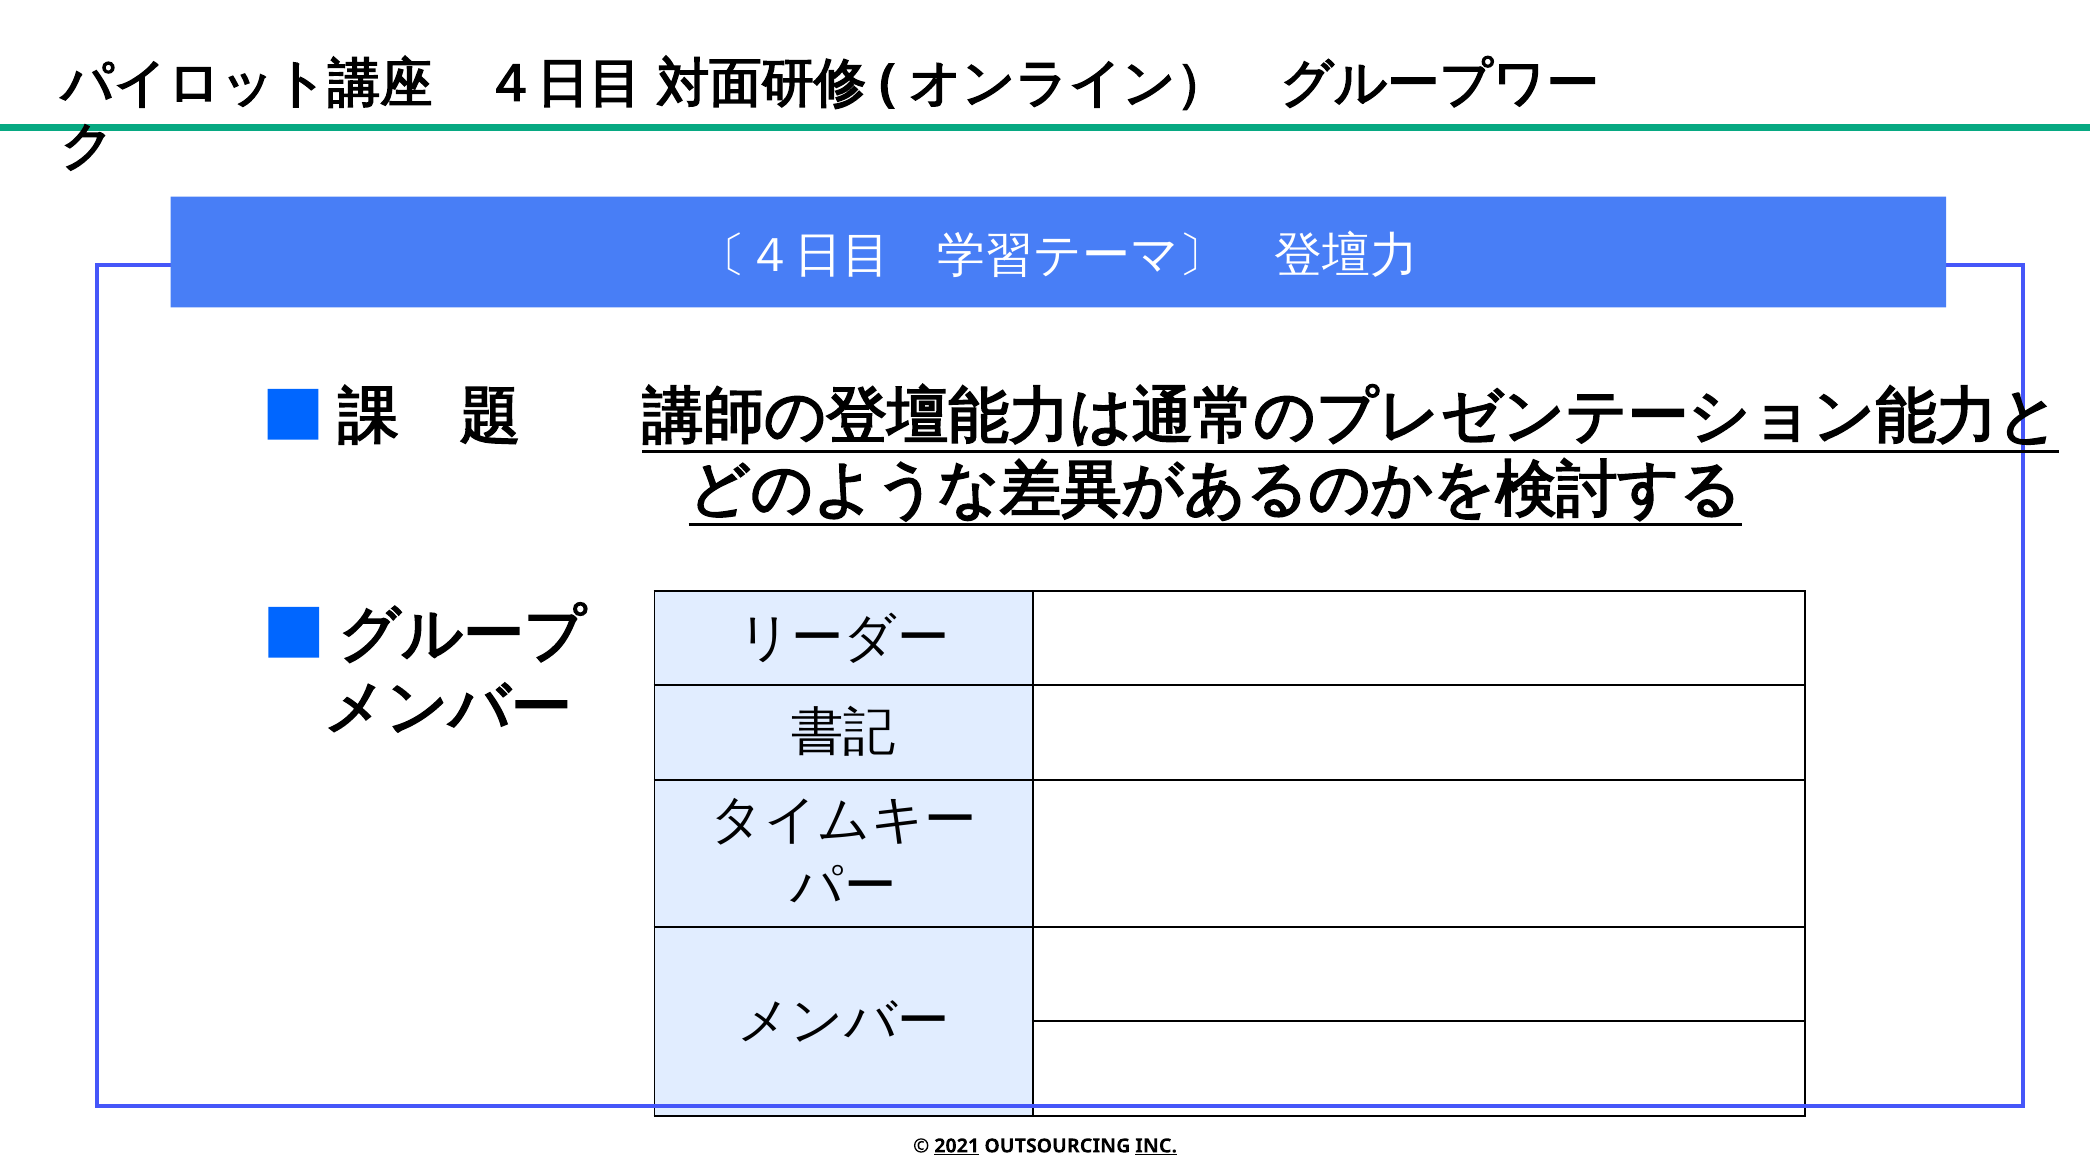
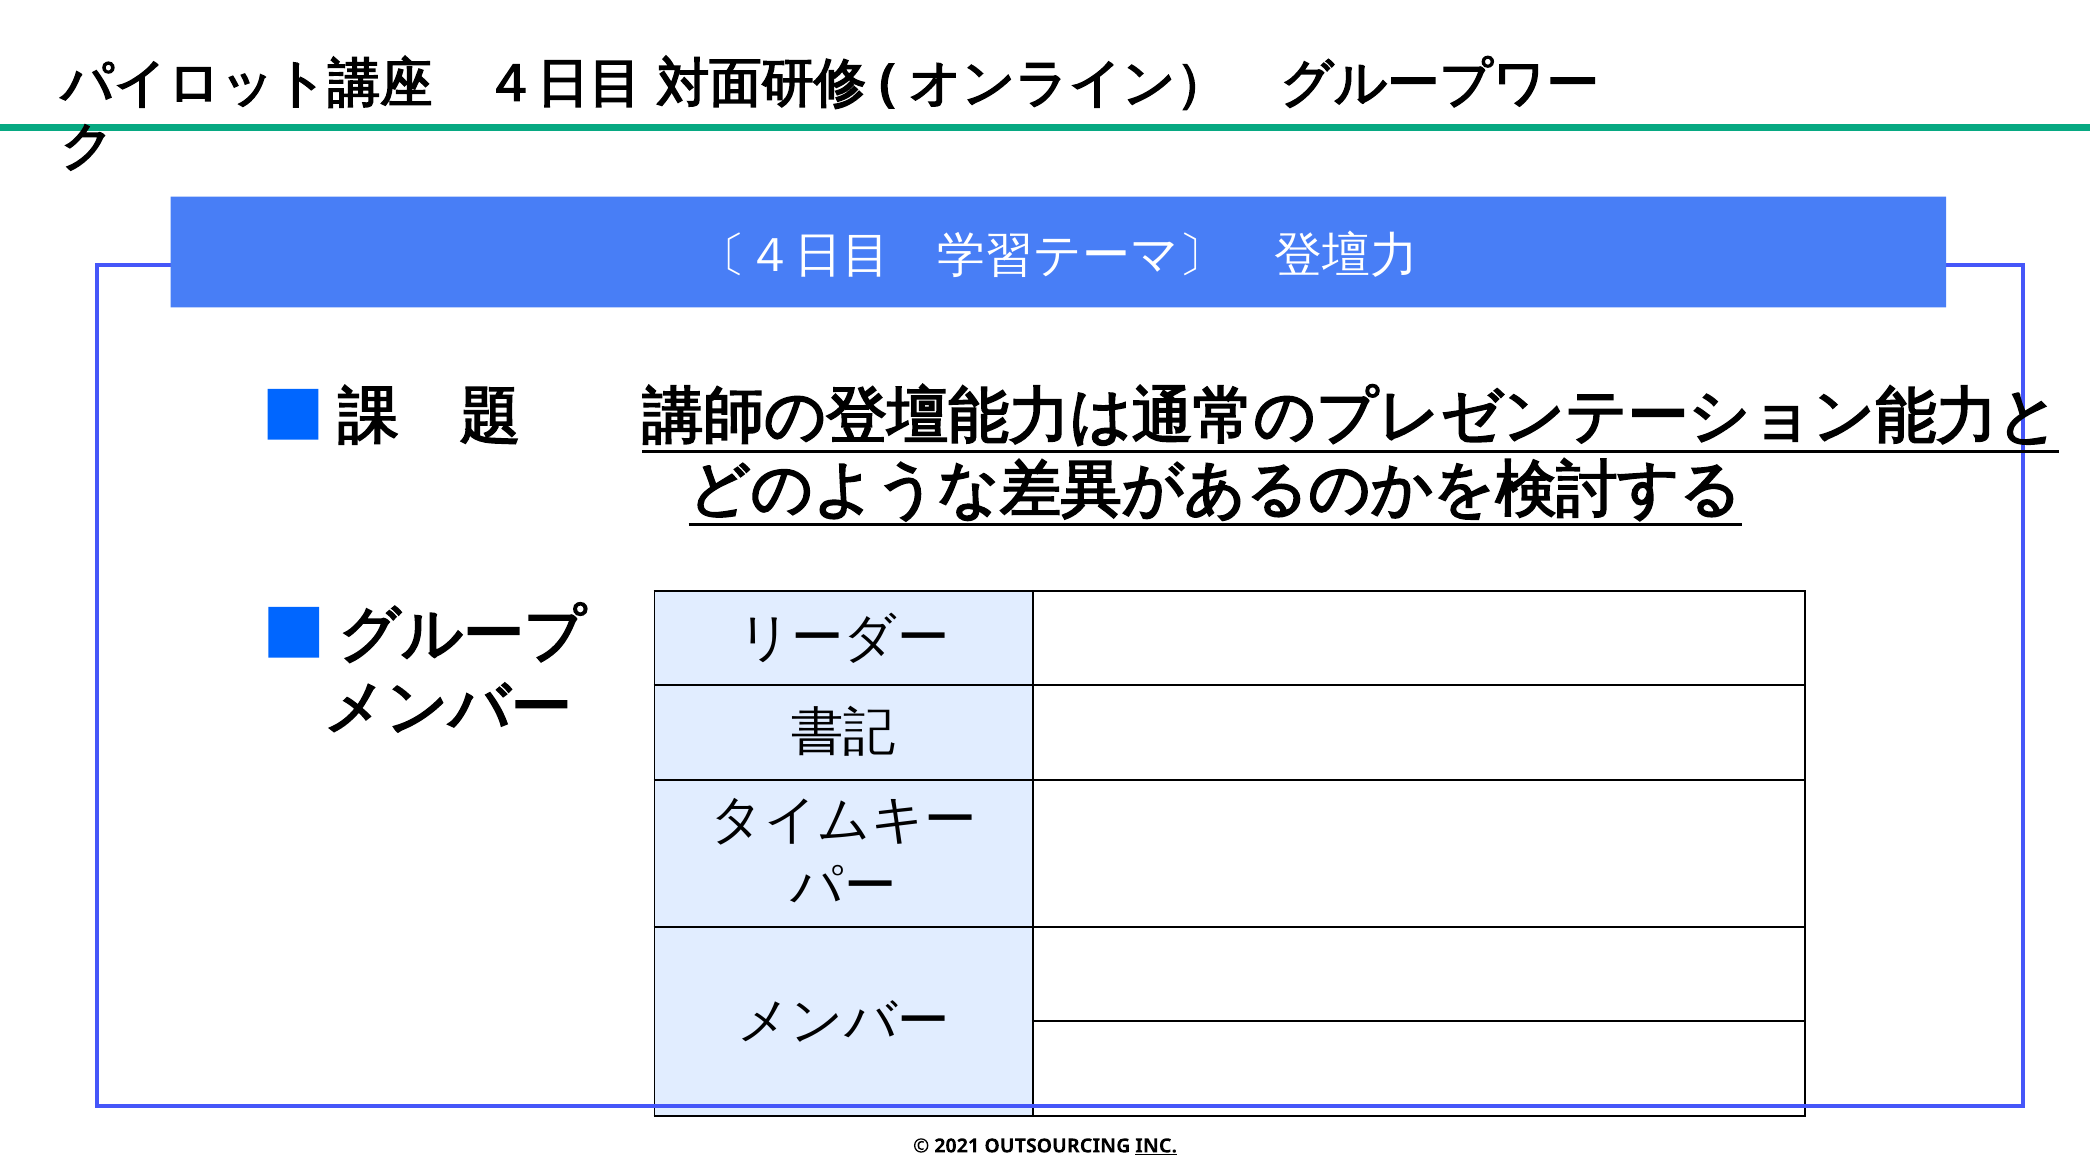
2021 underline: present -> none
